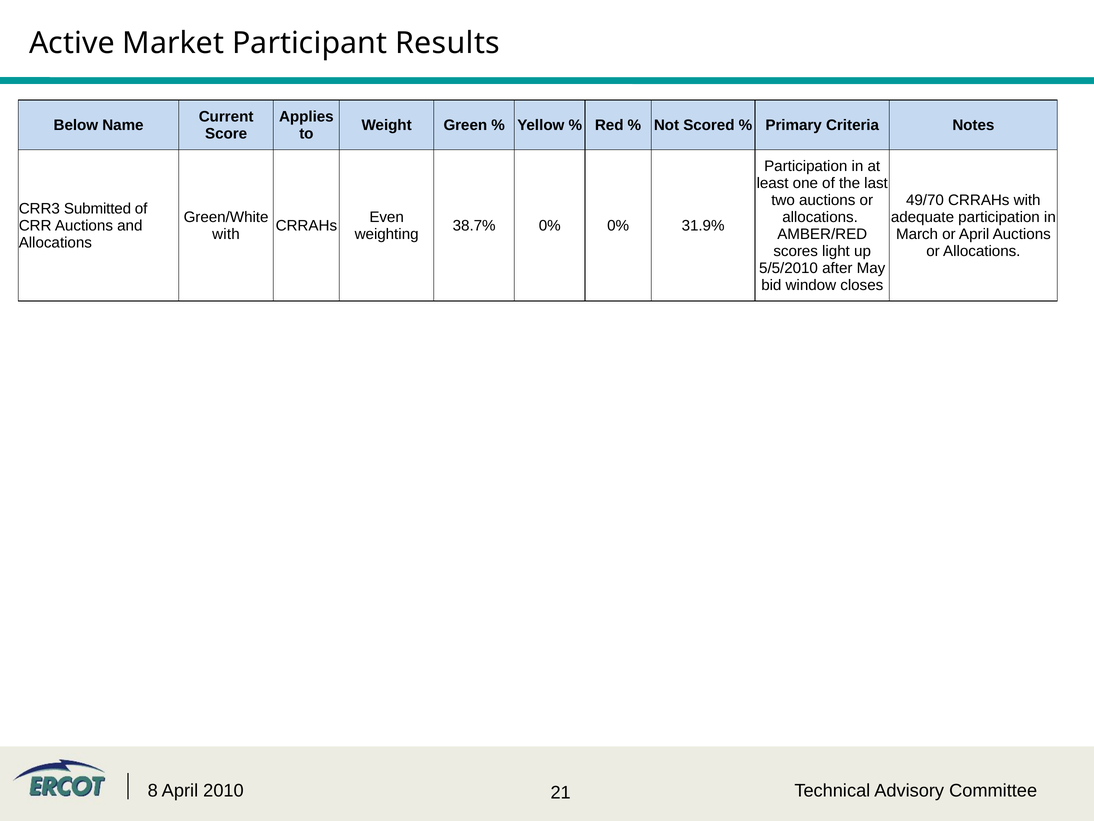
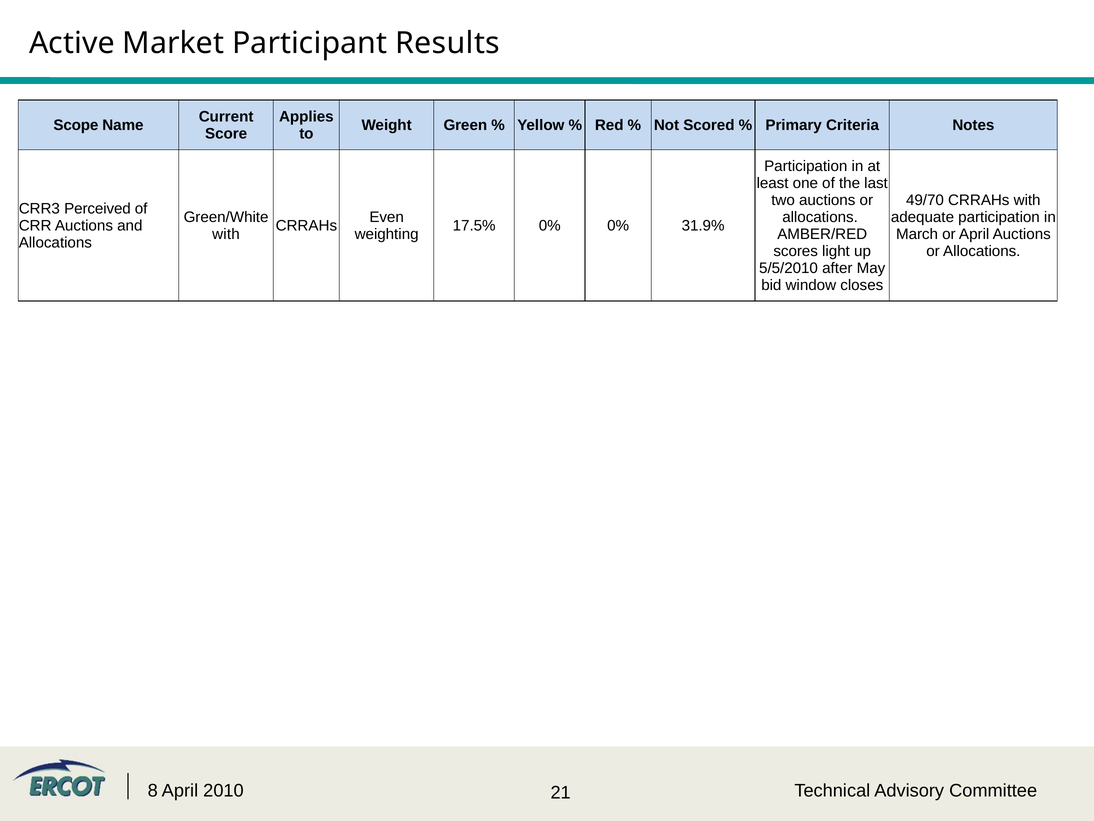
Below: Below -> Scope
Submitted: Submitted -> Perceived
38.7%: 38.7% -> 17.5%
